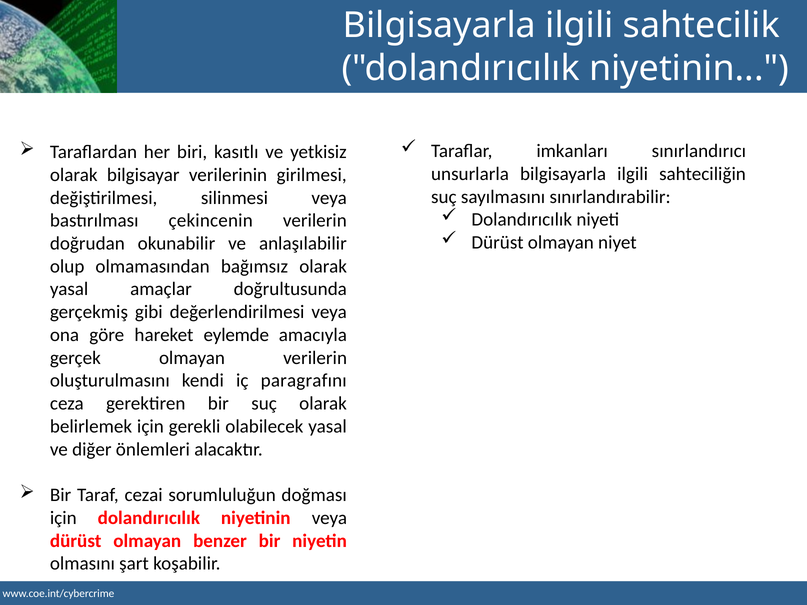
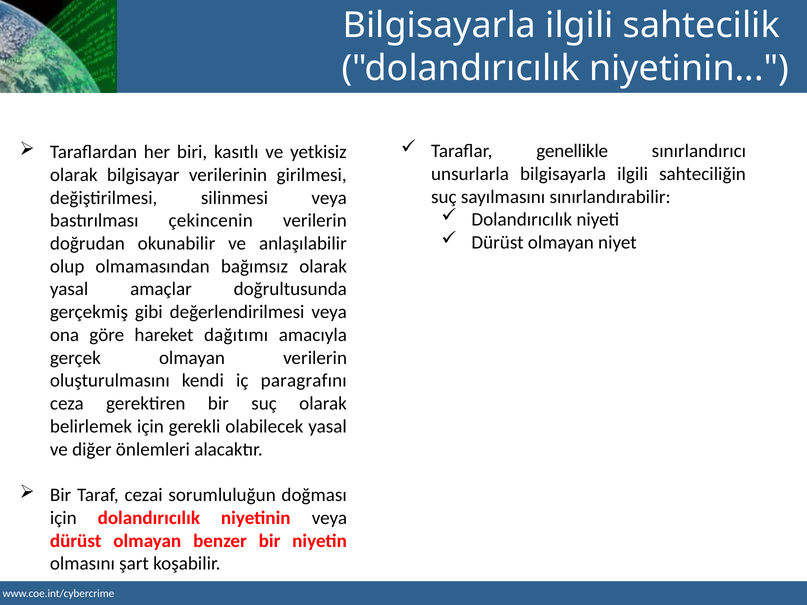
imkanları: imkanları -> genellikle
eylemde: eylemde -> dağıtımı
